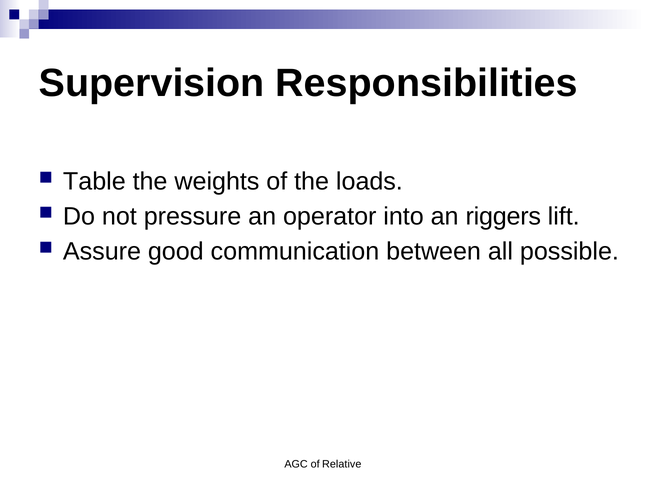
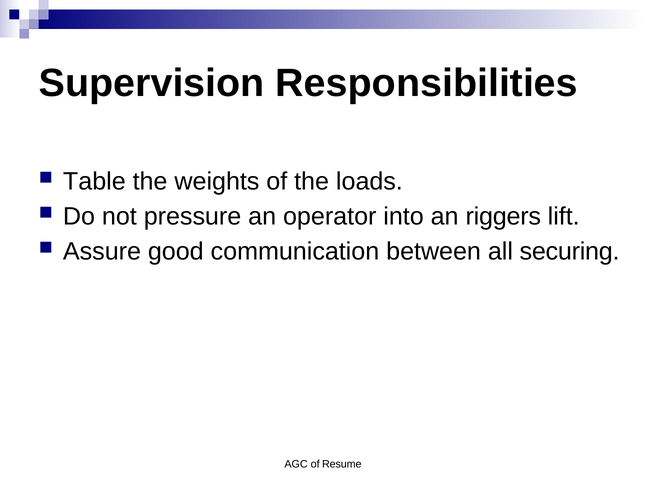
possible: possible -> securing
Relative: Relative -> Resume
